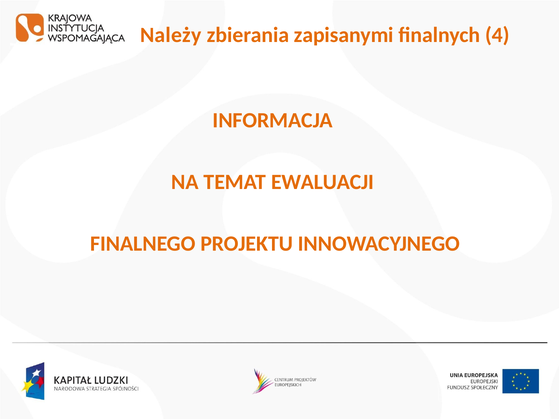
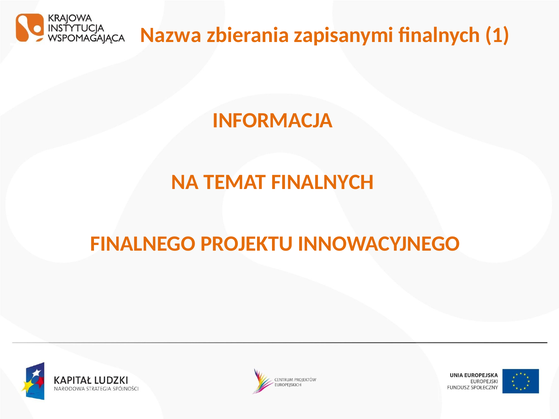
Należy: Należy -> Nazwa
4: 4 -> 1
TEMAT EWALUACJI: EWALUACJI -> FINALNYCH
